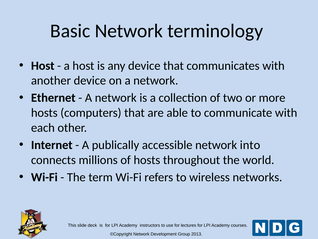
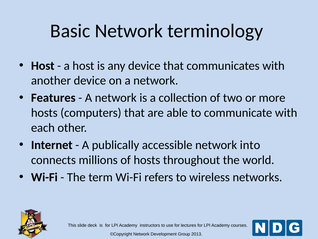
Ethernet: Ethernet -> Features
